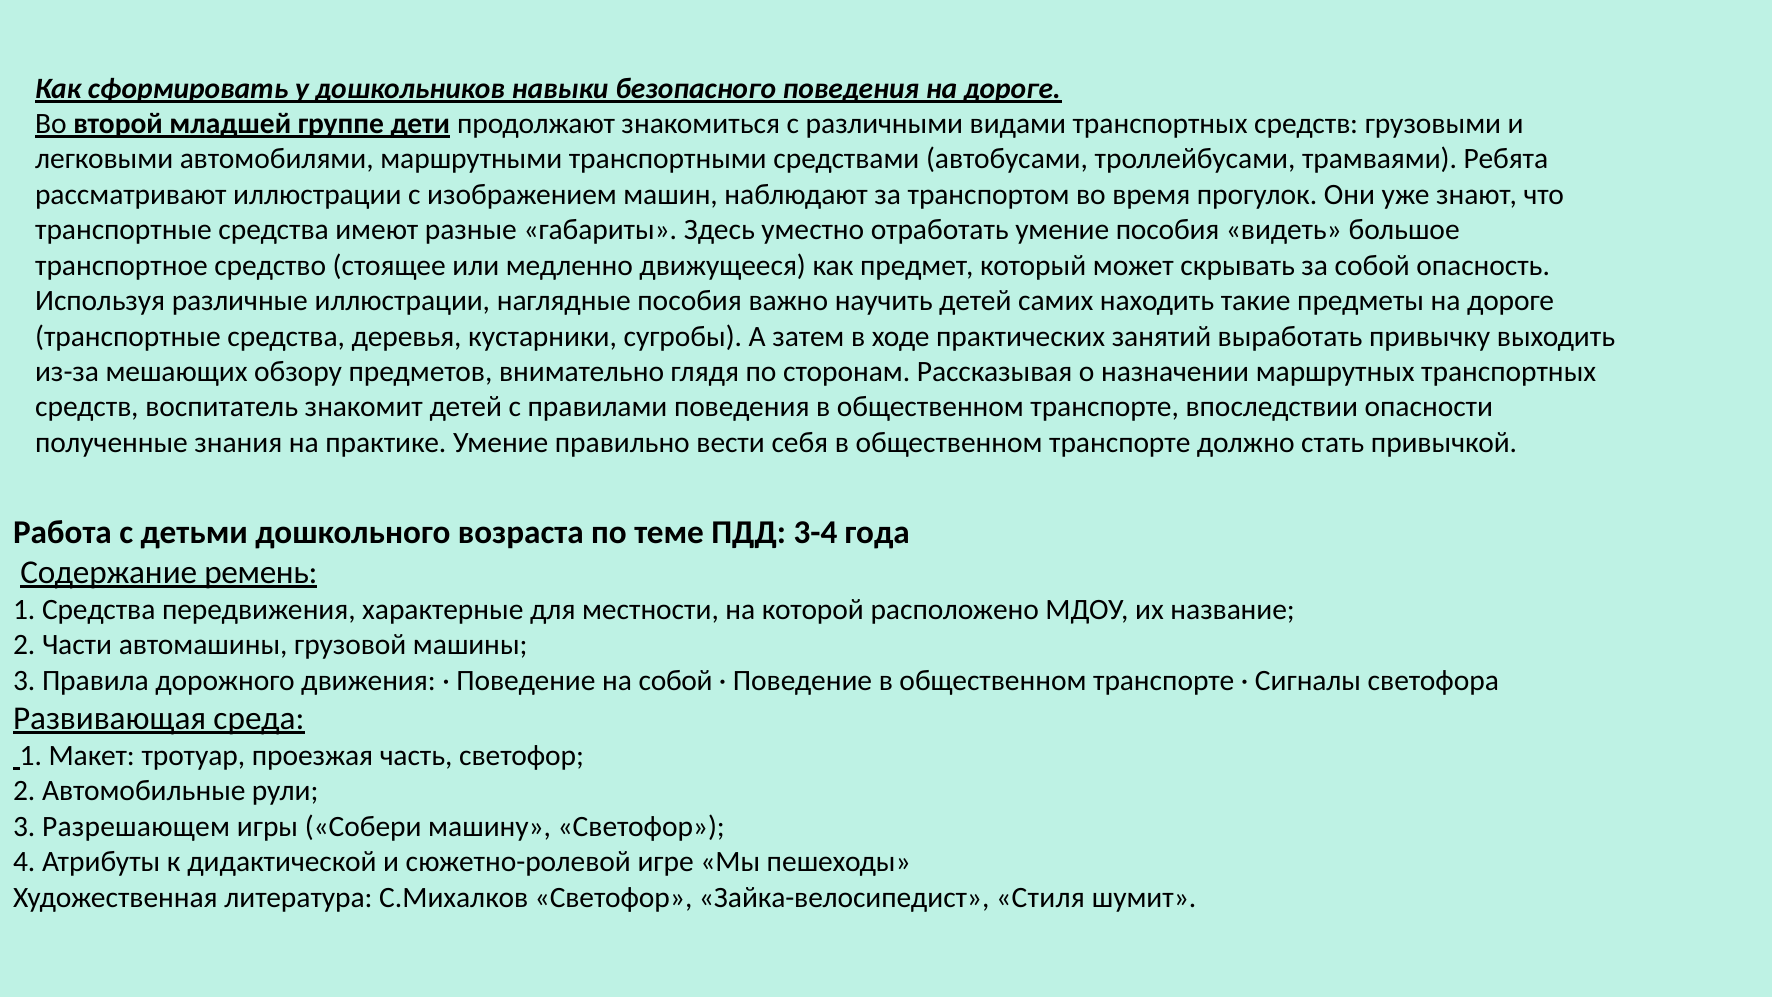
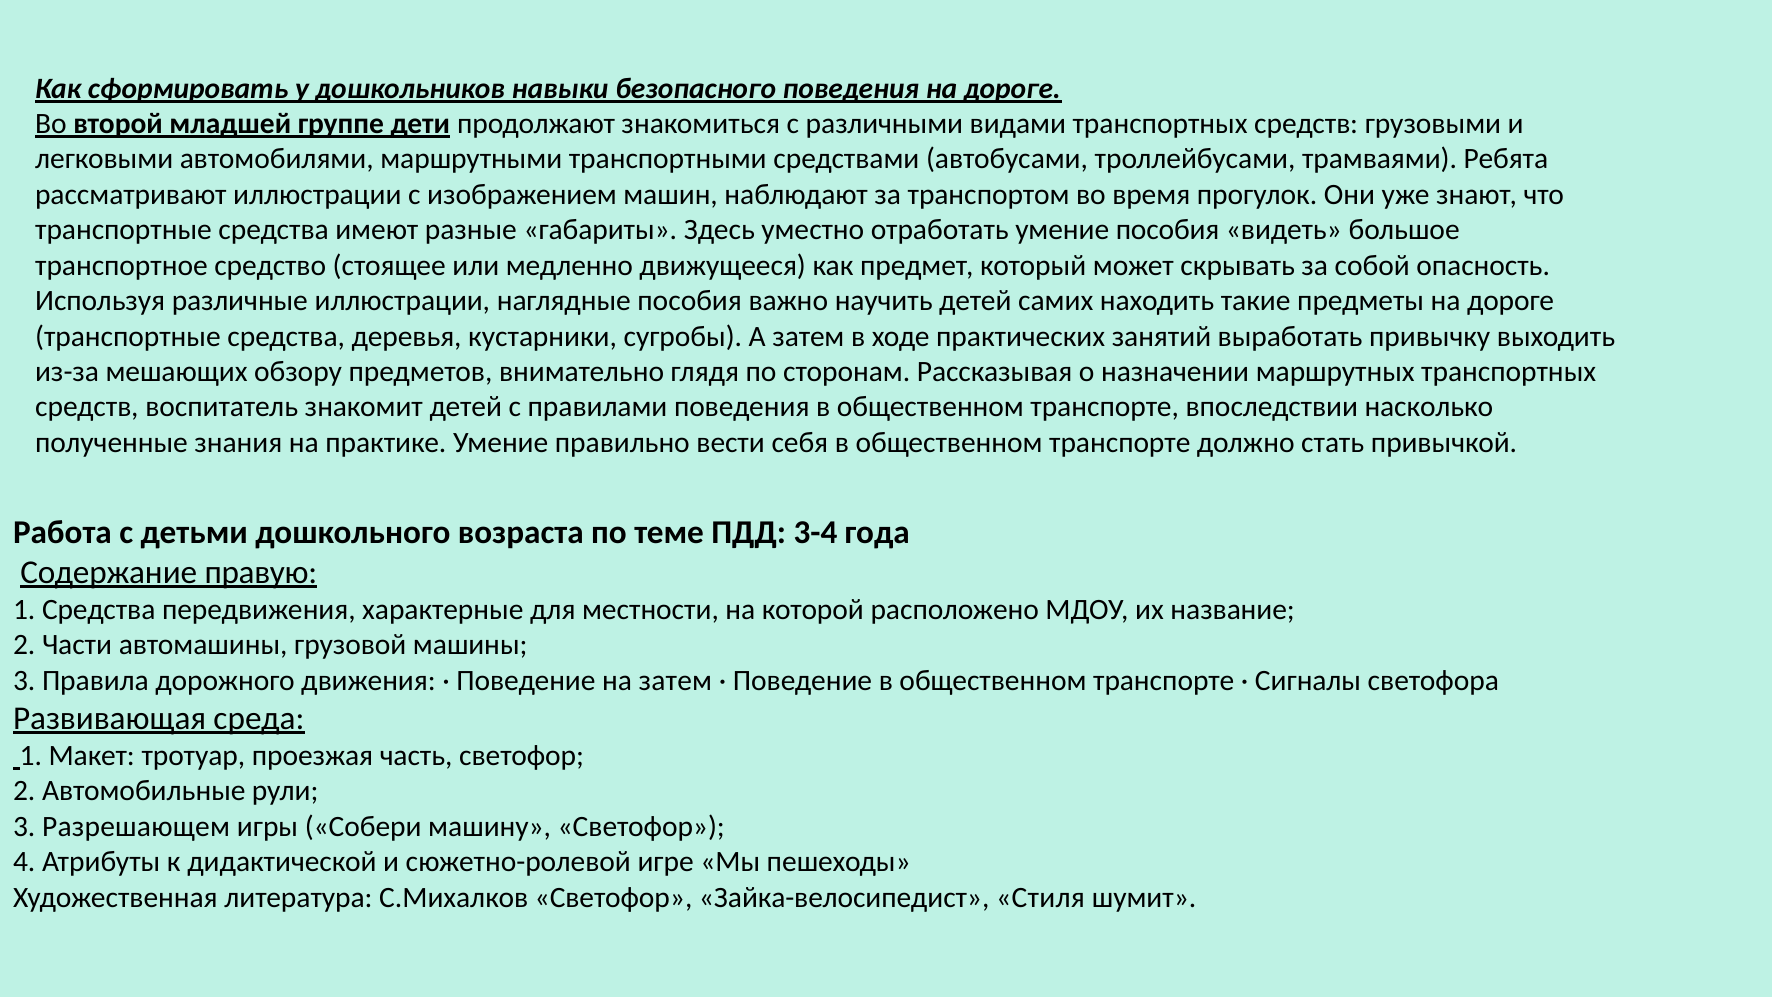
опасности: опасности -> насколько
ремень: ремень -> правую
на собой: собой -> затем
